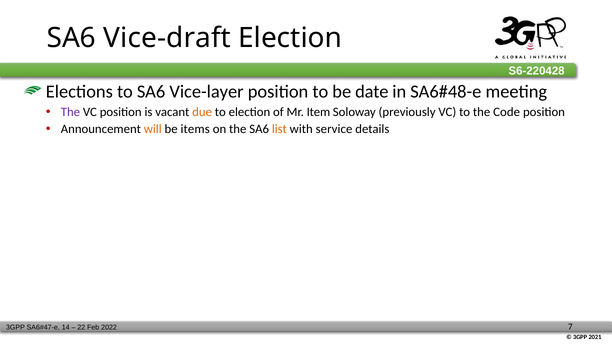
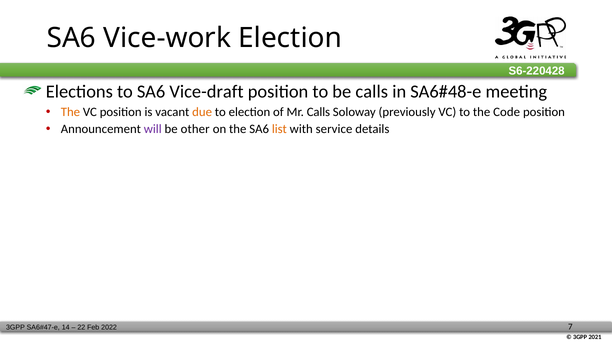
Vice-draft: Vice-draft -> Vice-work
Vice-layer: Vice-layer -> Vice-draft
be date: date -> calls
The at (70, 112) colour: purple -> orange
Mr Item: Item -> Calls
will colour: orange -> purple
items: items -> other
